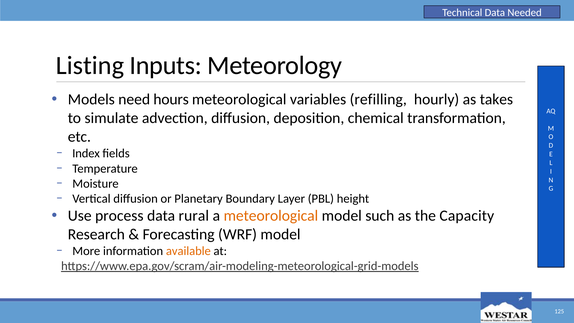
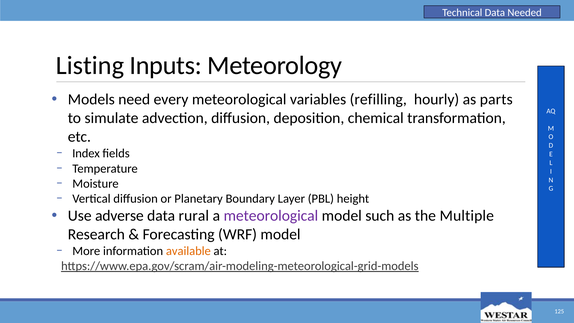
hours: hours -> every
takes: takes -> parts
process: process -> adverse
meteorological at (271, 216) colour: orange -> purple
Capacity: Capacity -> Multiple
